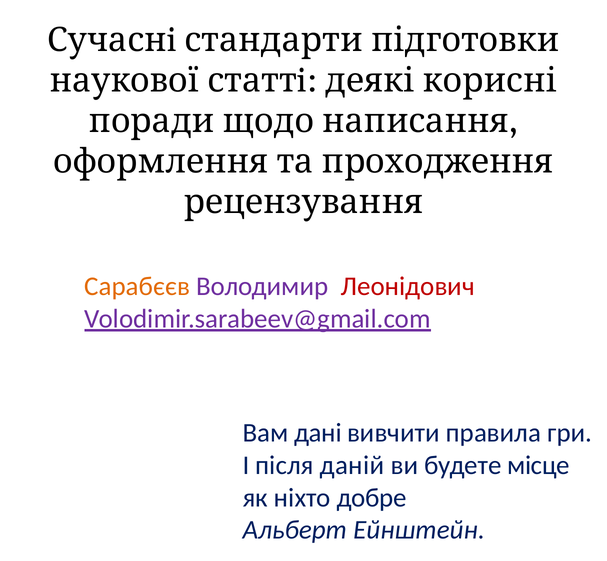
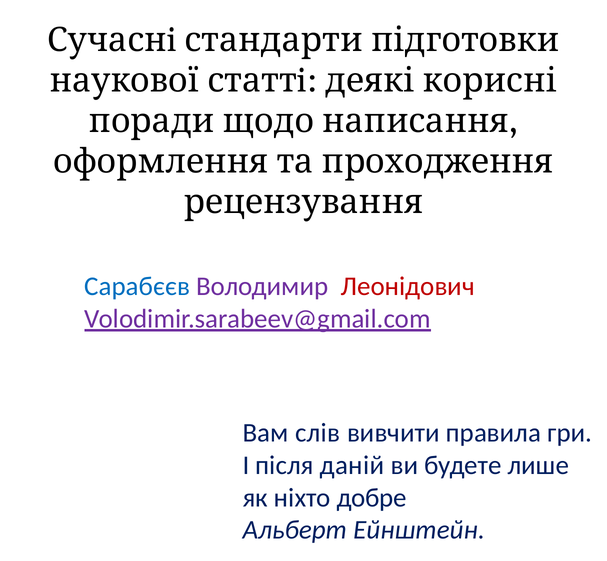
Сарабєєв colour: orange -> blue
дані: дані -> слів
місце: місце -> лише
